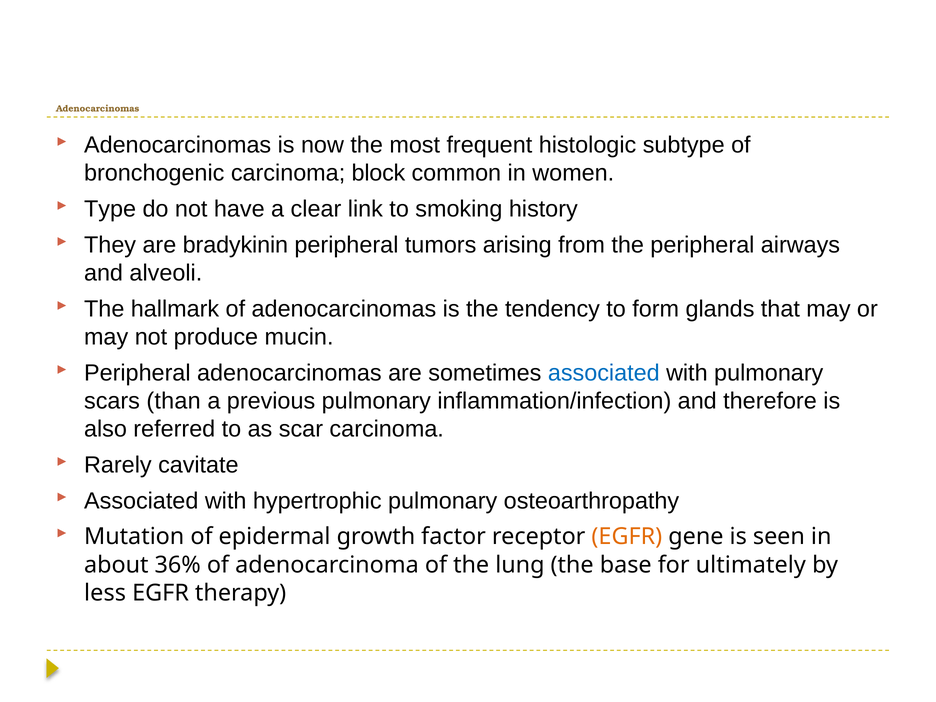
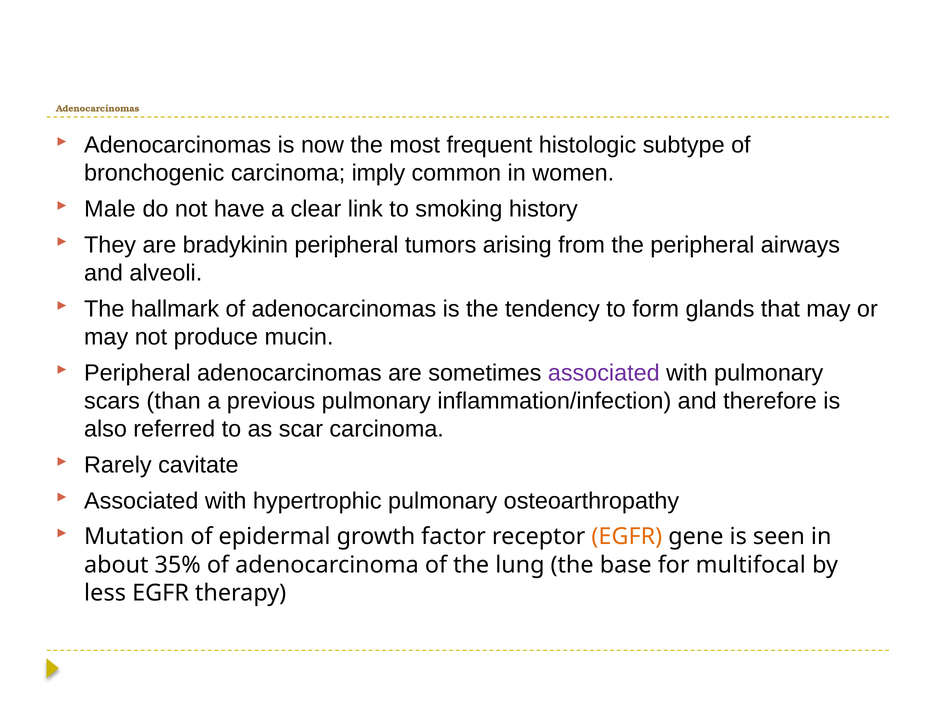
block: block -> imply
Type: Type -> Male
associated at (604, 373) colour: blue -> purple
36%: 36% -> 35%
ultimately: ultimately -> multifocal
